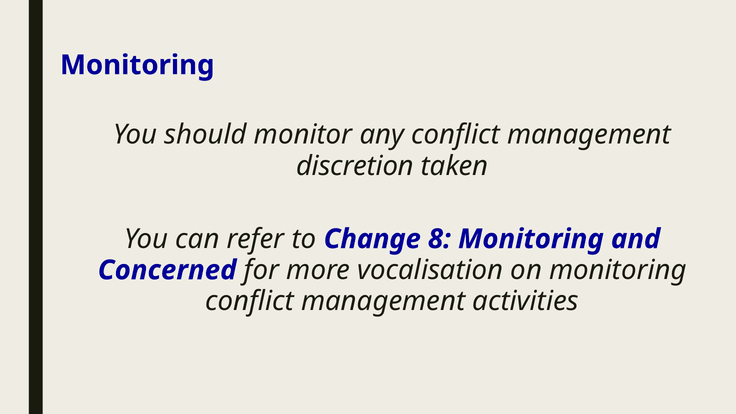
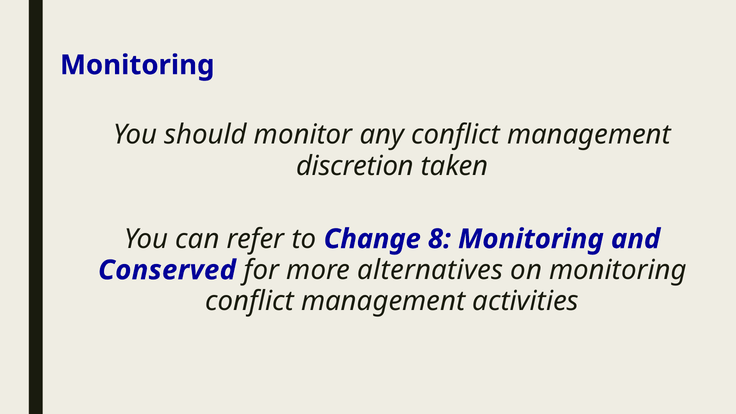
Concerned: Concerned -> Conserved
vocalisation: vocalisation -> alternatives
